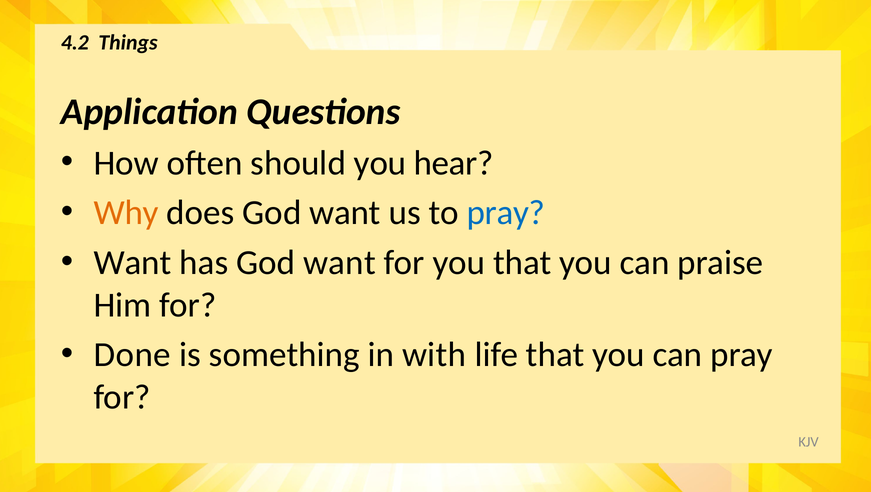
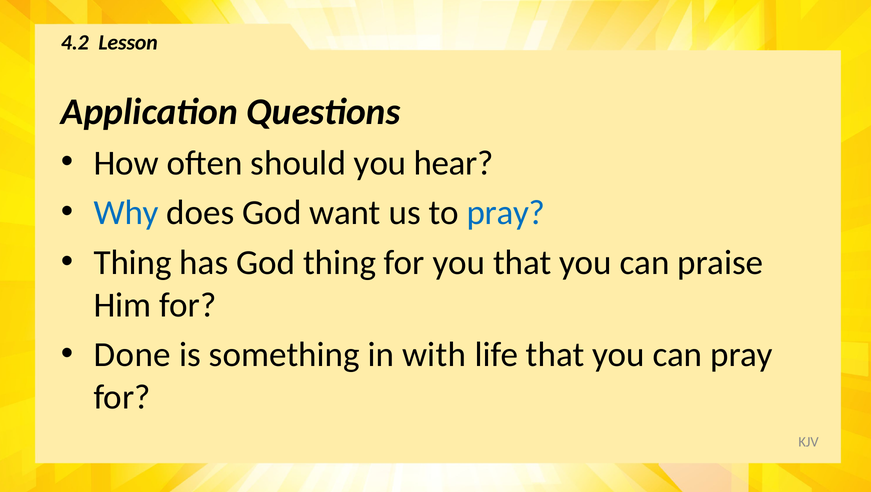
Things: Things -> Lesson
Why colour: orange -> blue
Want at (133, 262): Want -> Thing
has God want: want -> thing
